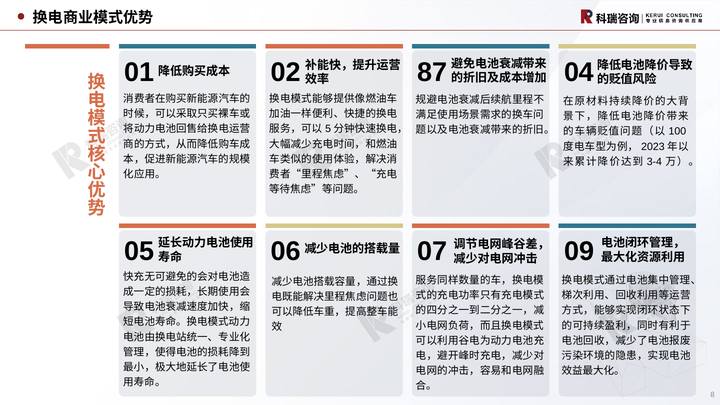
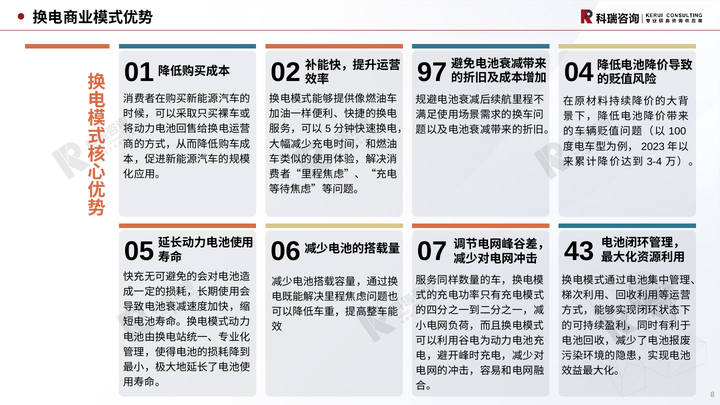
87: 87 -> 97
09: 09 -> 43
